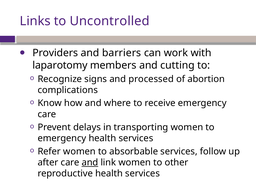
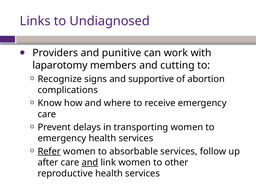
Uncontrolled: Uncontrolled -> Undiagnosed
barriers: barriers -> punitive
processed: processed -> supportive
Refer underline: none -> present
